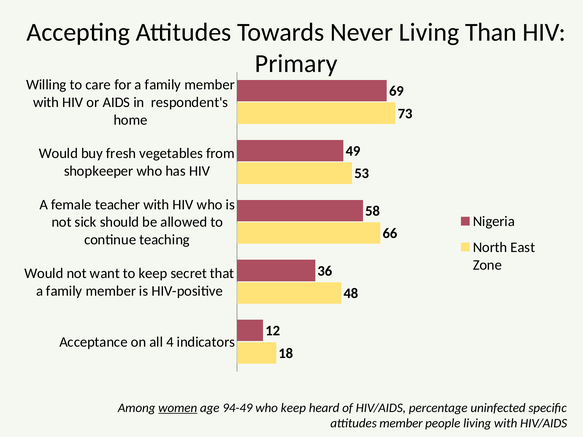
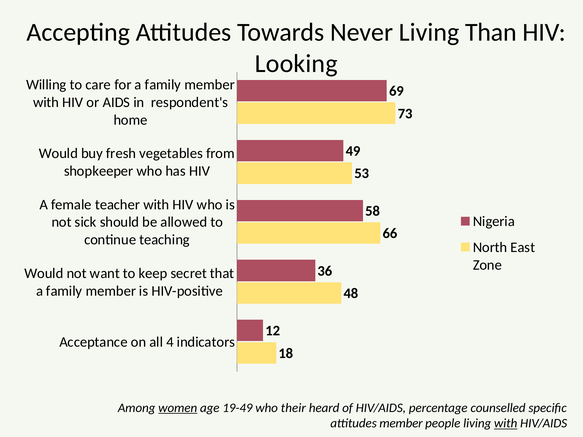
Primary: Primary -> Looking
94-49: 94-49 -> 19-49
who keep: keep -> their
uninfected: uninfected -> counselled
with at (506, 424) underline: none -> present
